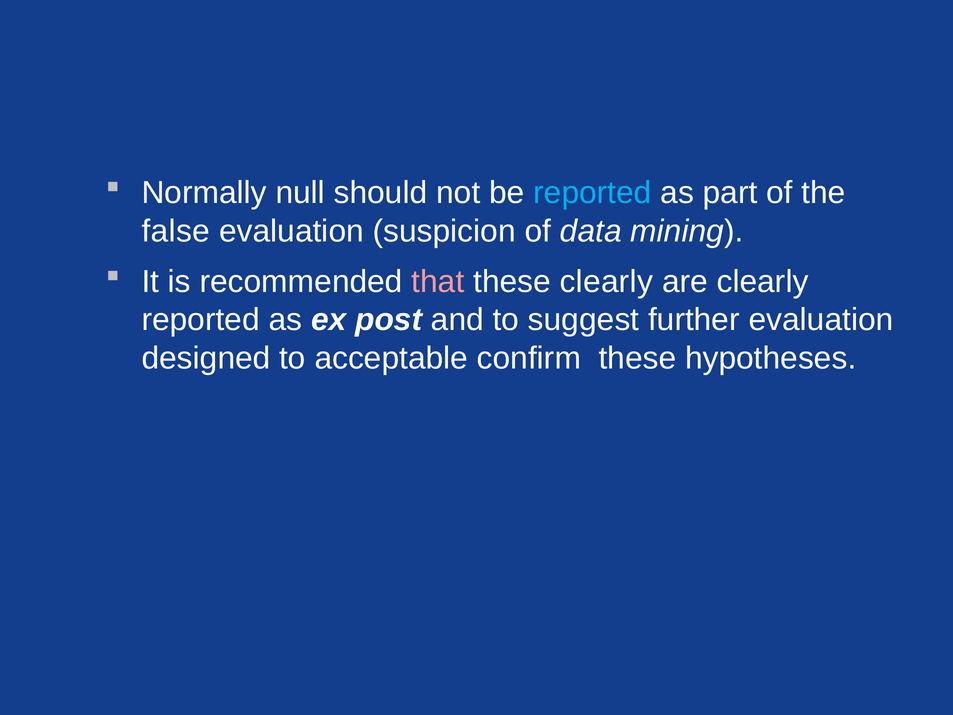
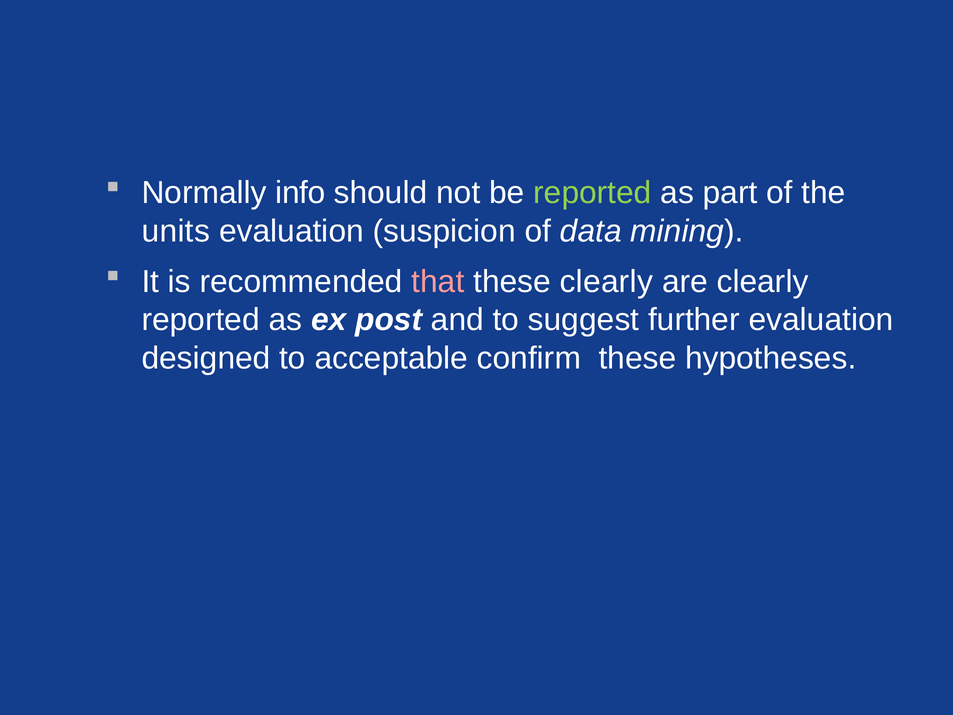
null: null -> info
reported at (592, 193) colour: light blue -> light green
false: false -> units
